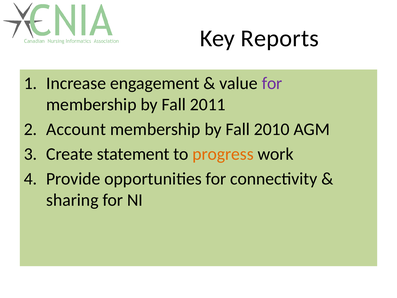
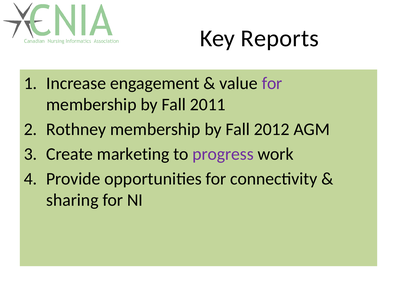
Account: Account -> Rothney
2010: 2010 -> 2012
statement: statement -> marketing
progress colour: orange -> purple
